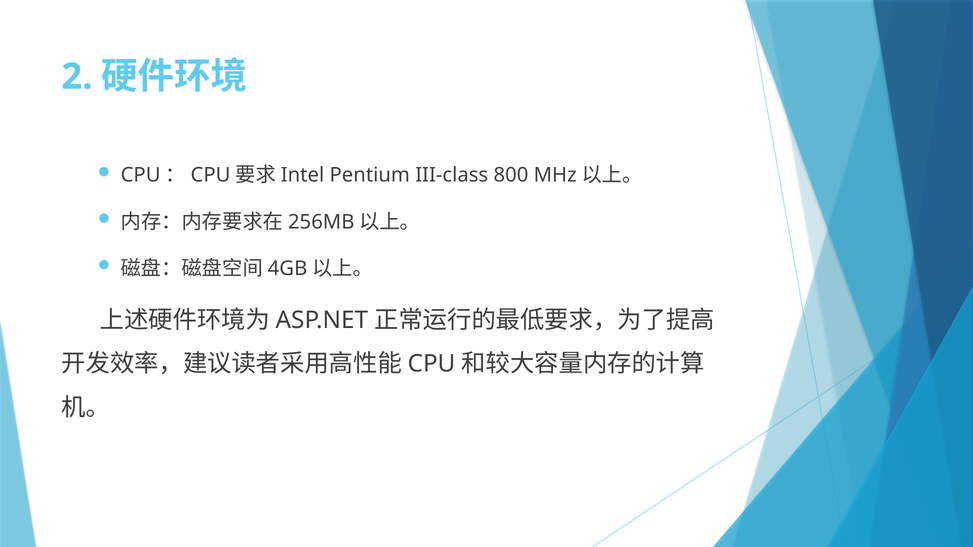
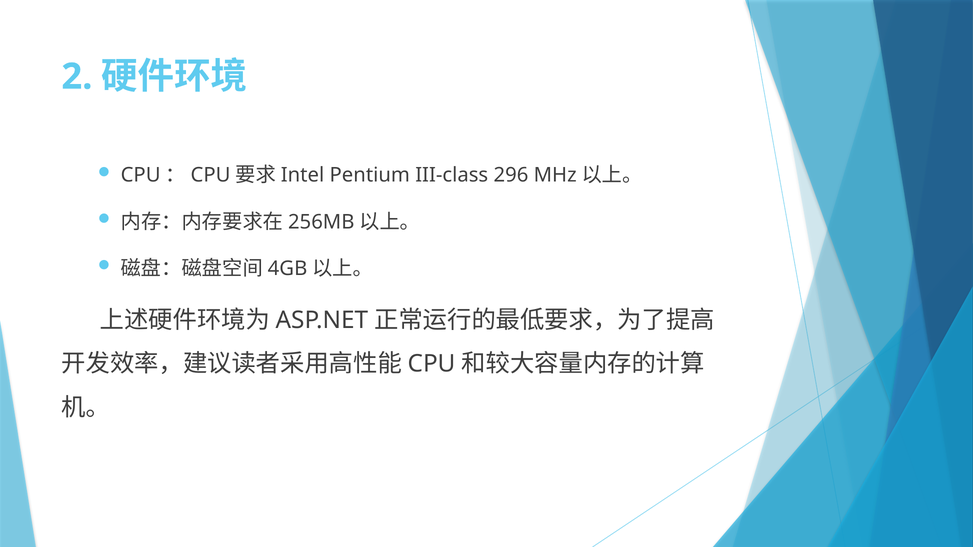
800: 800 -> 296
